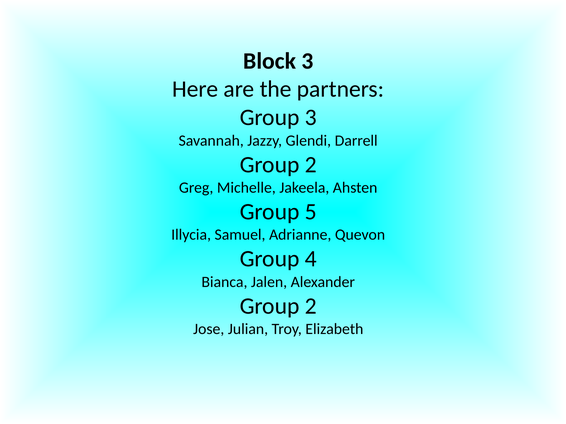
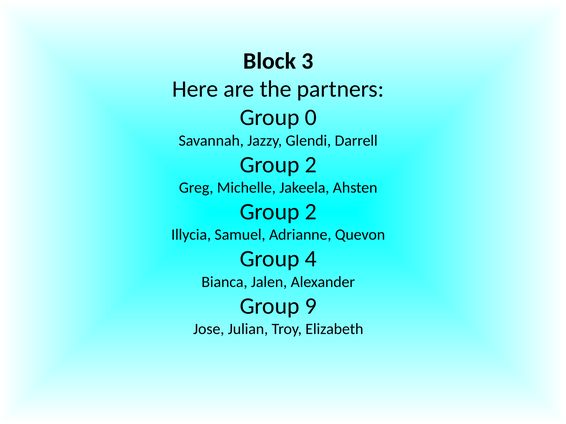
Group 3: 3 -> 0
5 at (311, 212): 5 -> 2
2 at (311, 306): 2 -> 9
